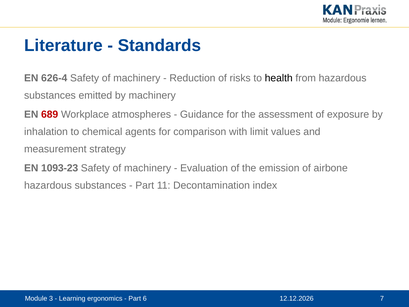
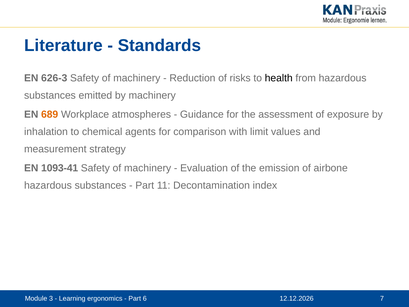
626-4: 626-4 -> 626-3
689 colour: red -> orange
1093-23: 1093-23 -> 1093-41
